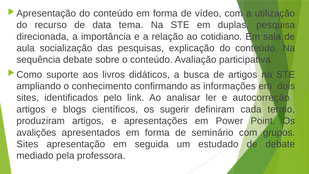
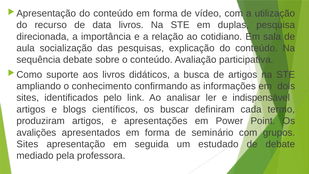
data tema: tema -> livros
autocorreção: autocorreção -> indispensável
sugerir: sugerir -> buscar
